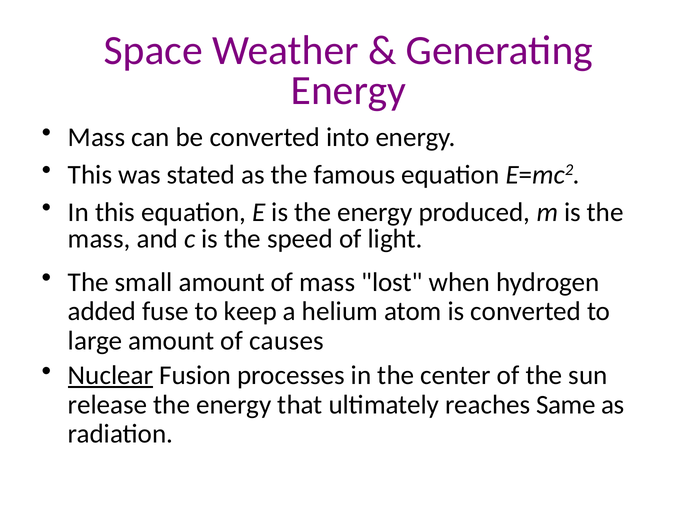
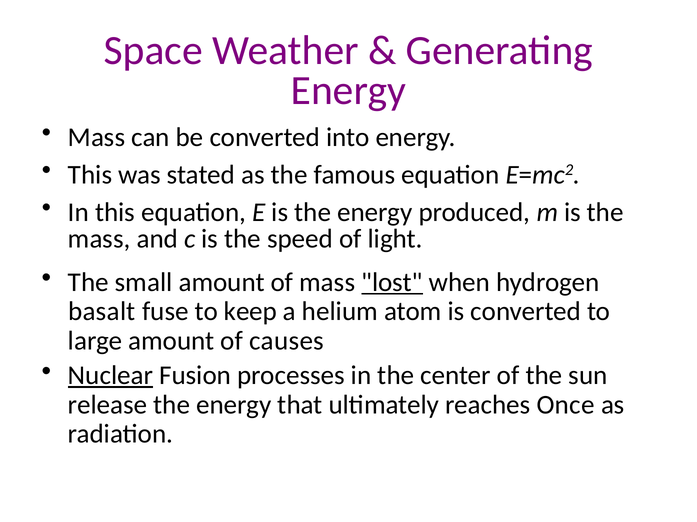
lost underline: none -> present
added: added -> basalt
Same: Same -> Once
